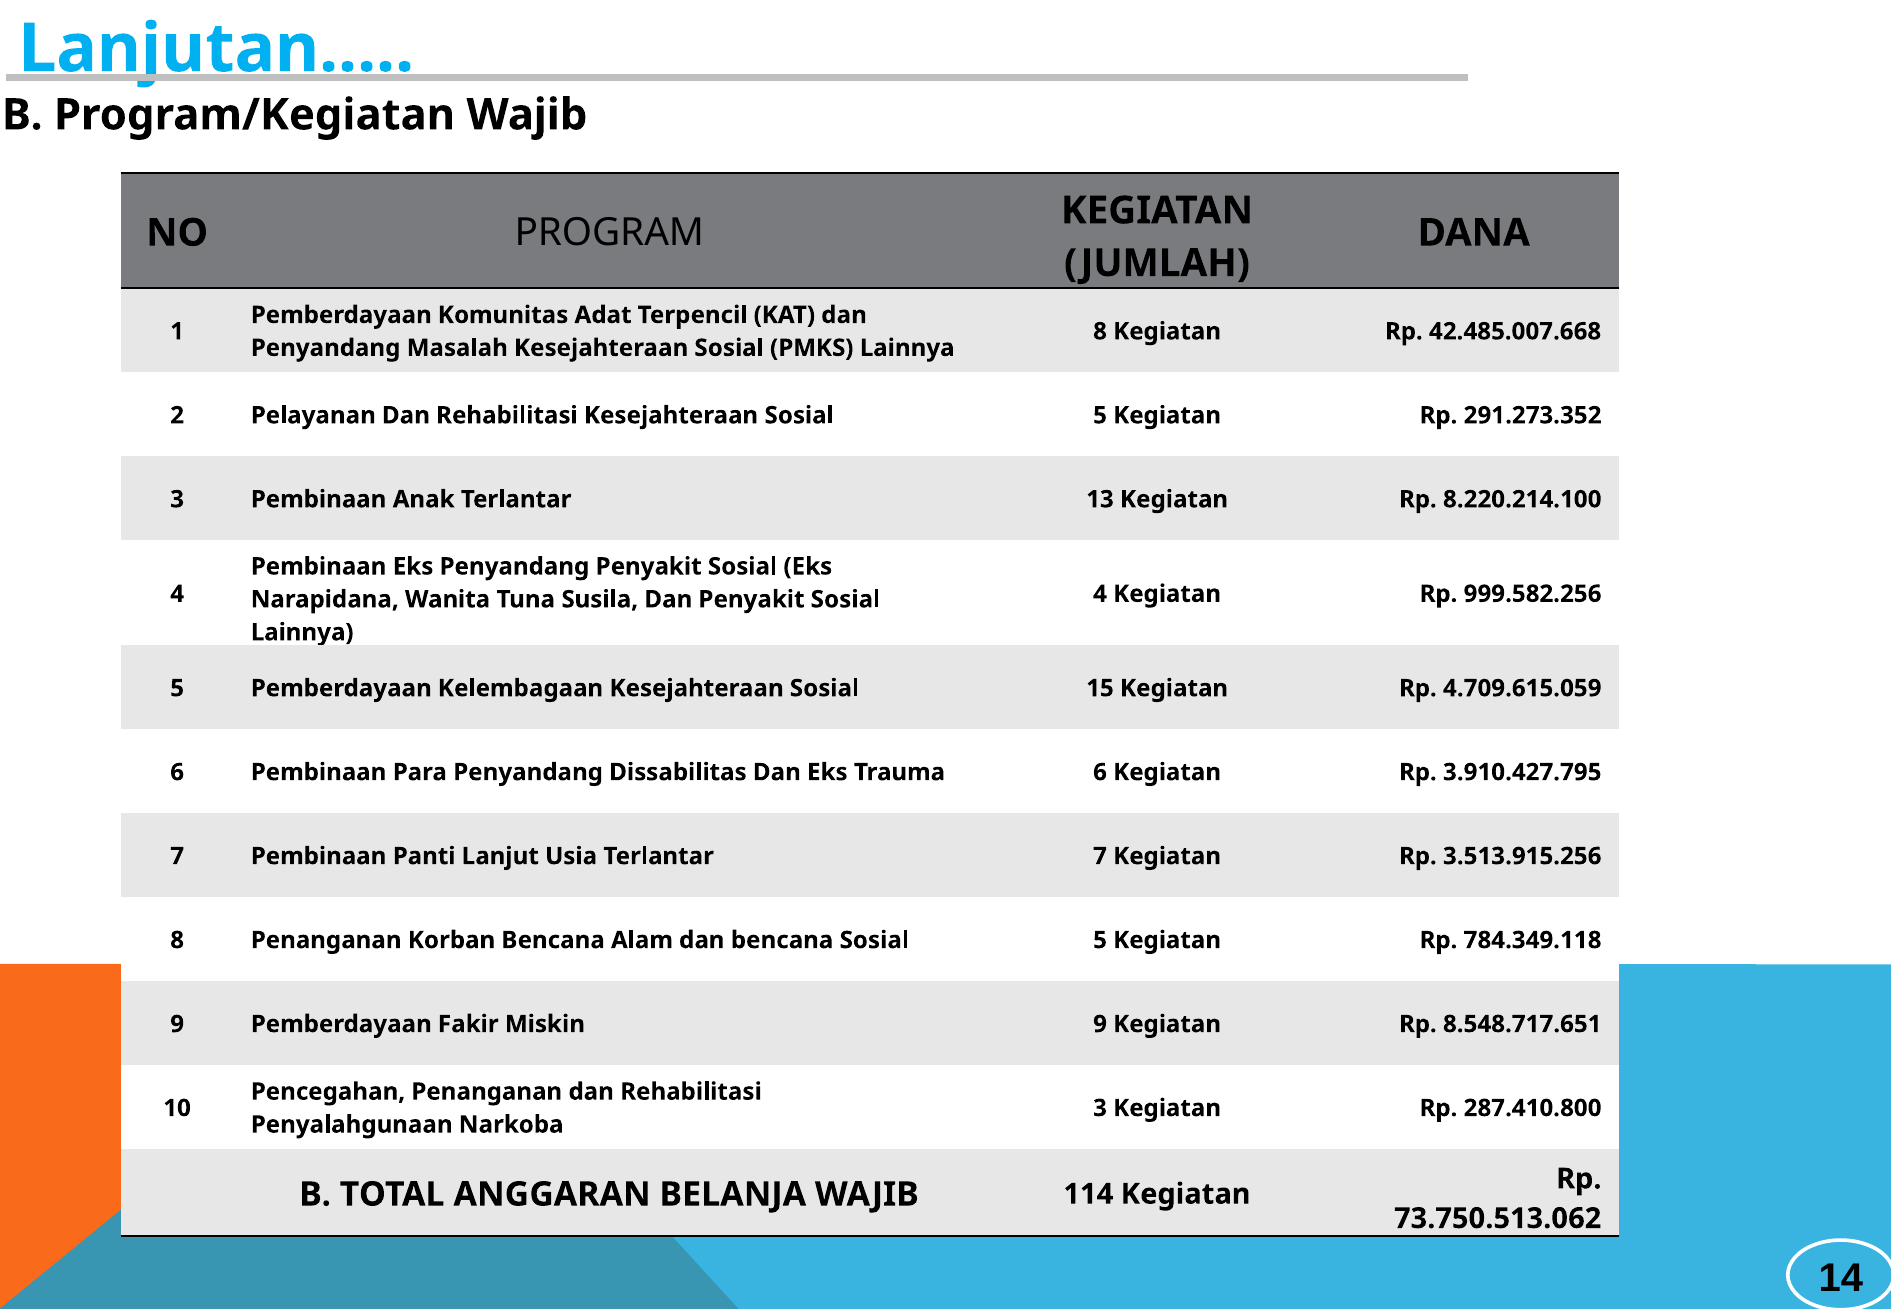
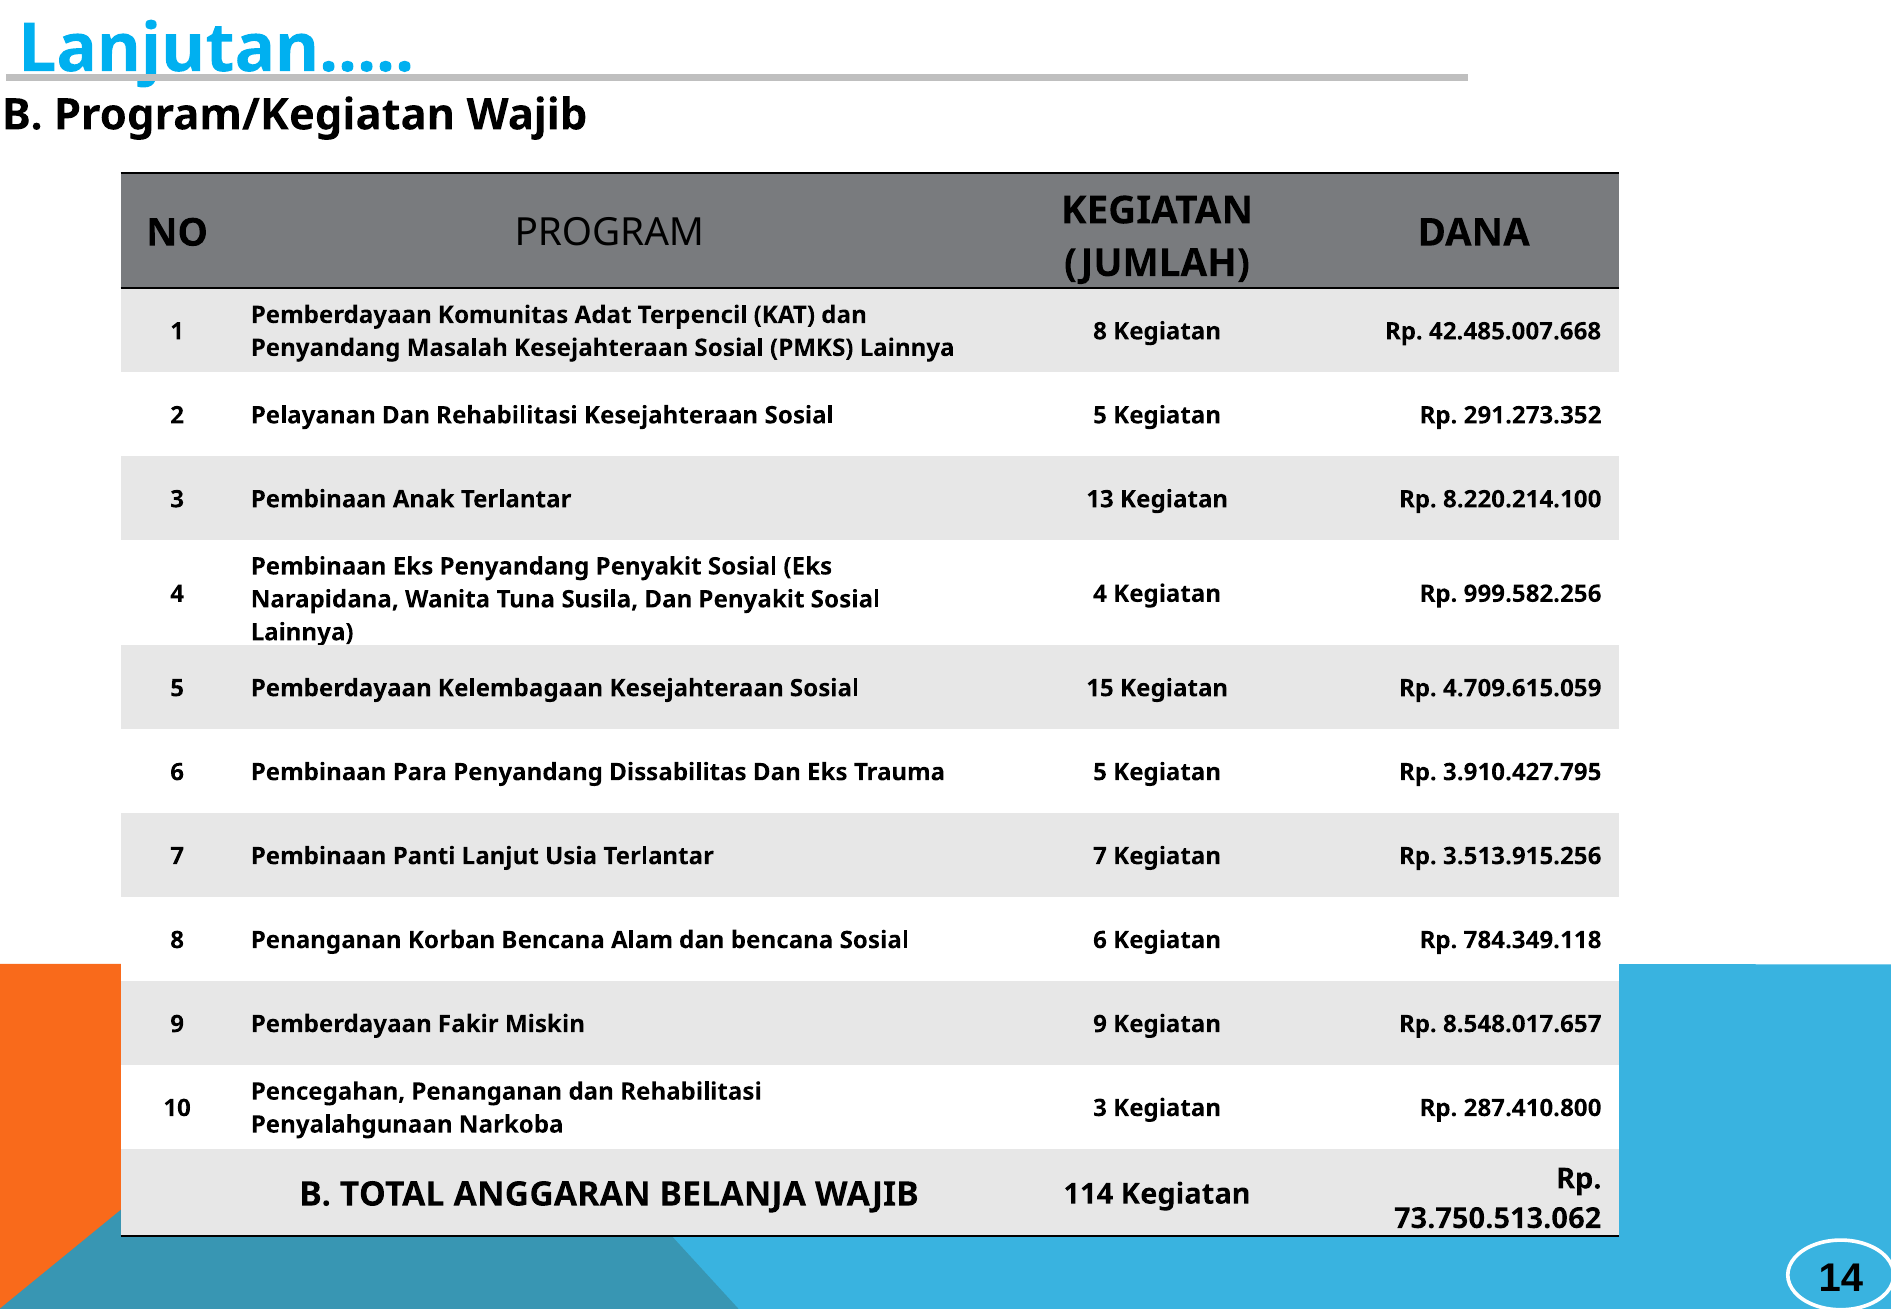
Trauma 6: 6 -> 5
bencana Sosial 5: 5 -> 6
8.548.717.651: 8.548.717.651 -> 8.548.017.657
